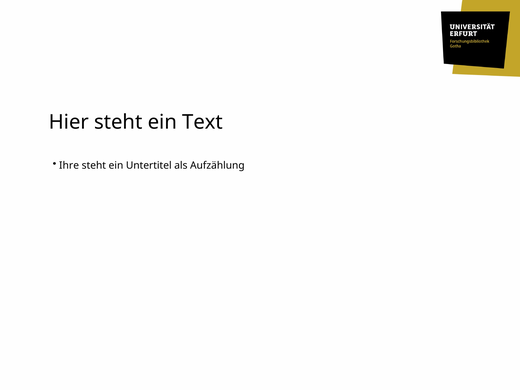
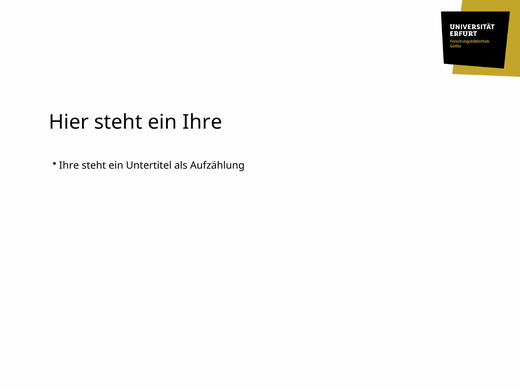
ein Text: Text -> Ihre
